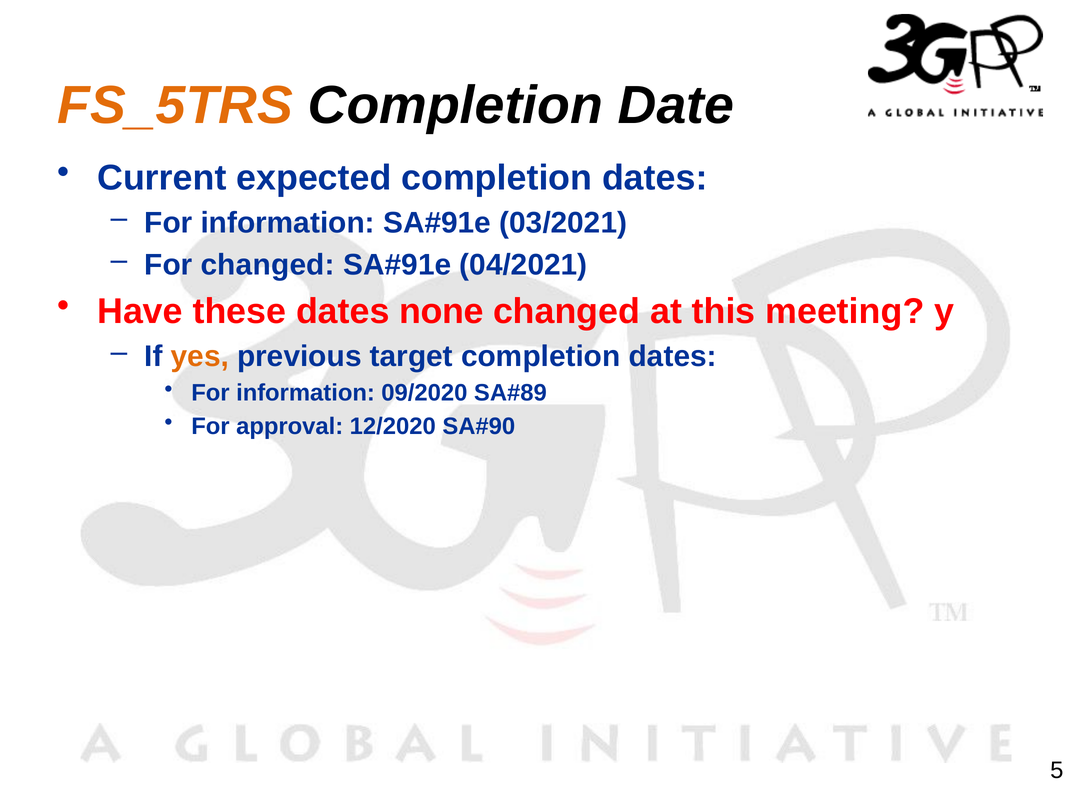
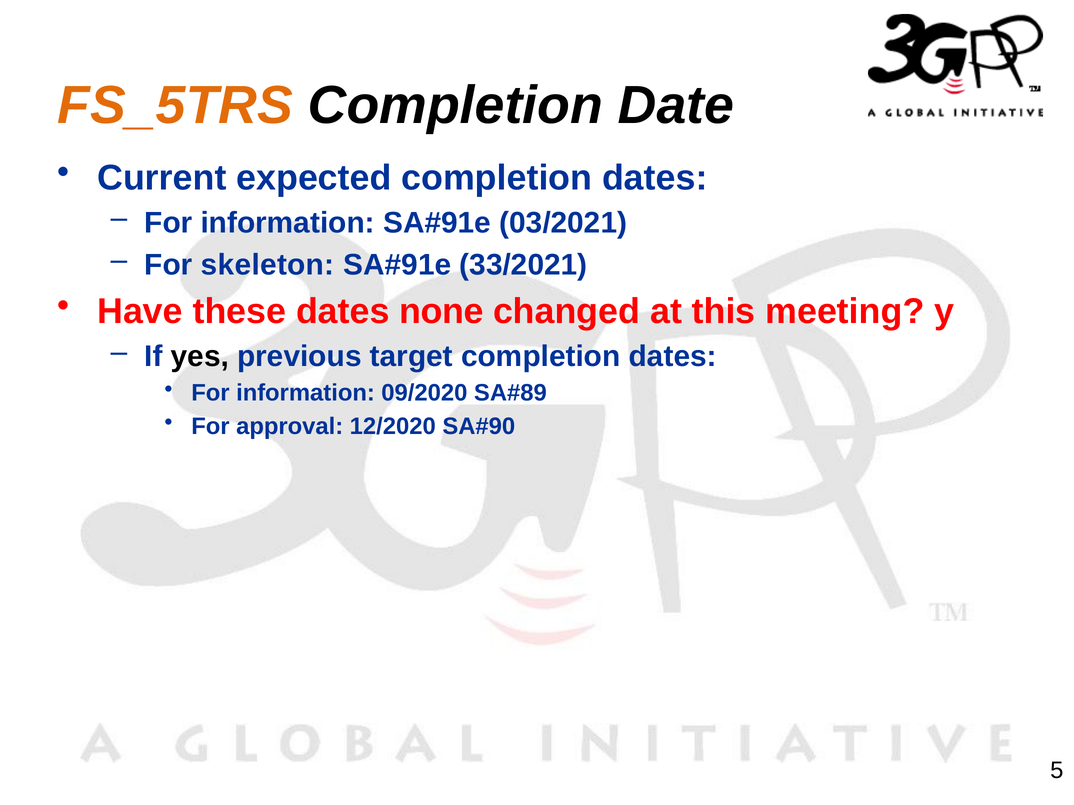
For changed: changed -> skeleton
04/2021: 04/2021 -> 33/2021
yes colour: orange -> black
